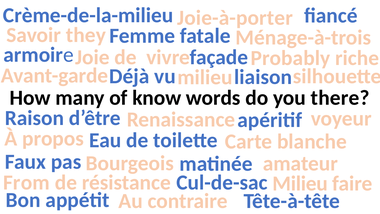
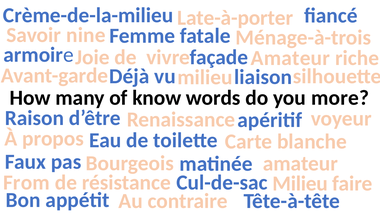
Joie-à-porter: Joie-à-porter -> Late-à-porter
they: they -> nine
Probably at (290, 58): Probably -> Amateur
there: there -> more
